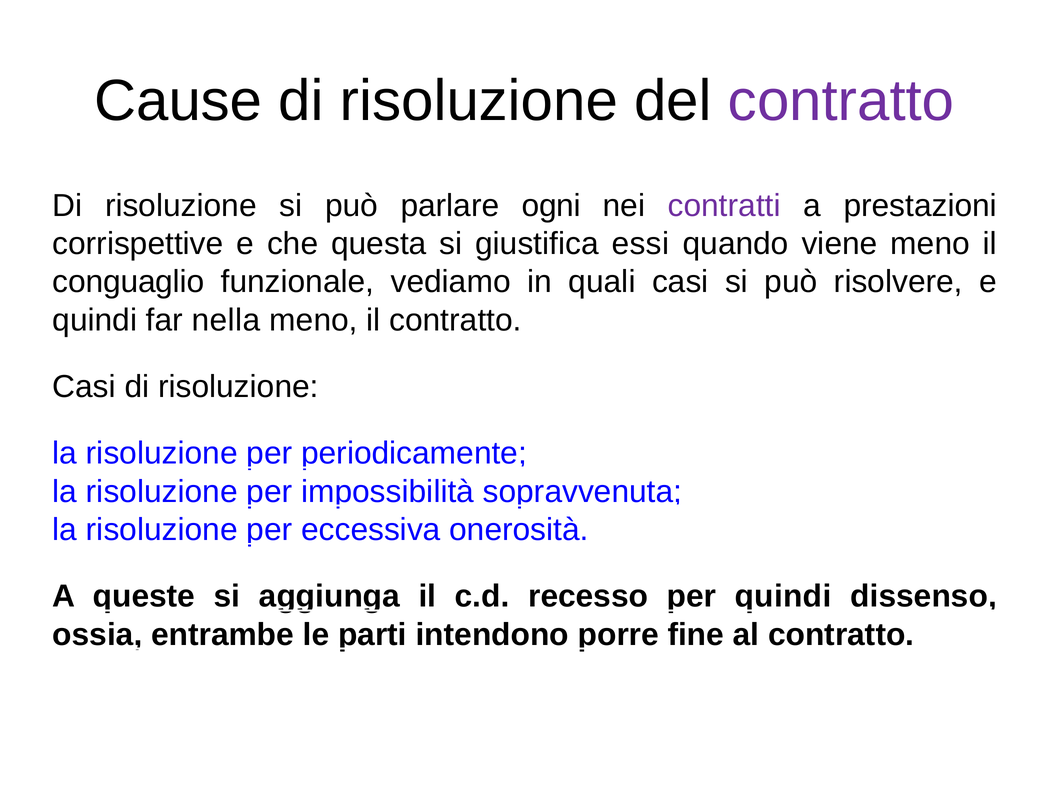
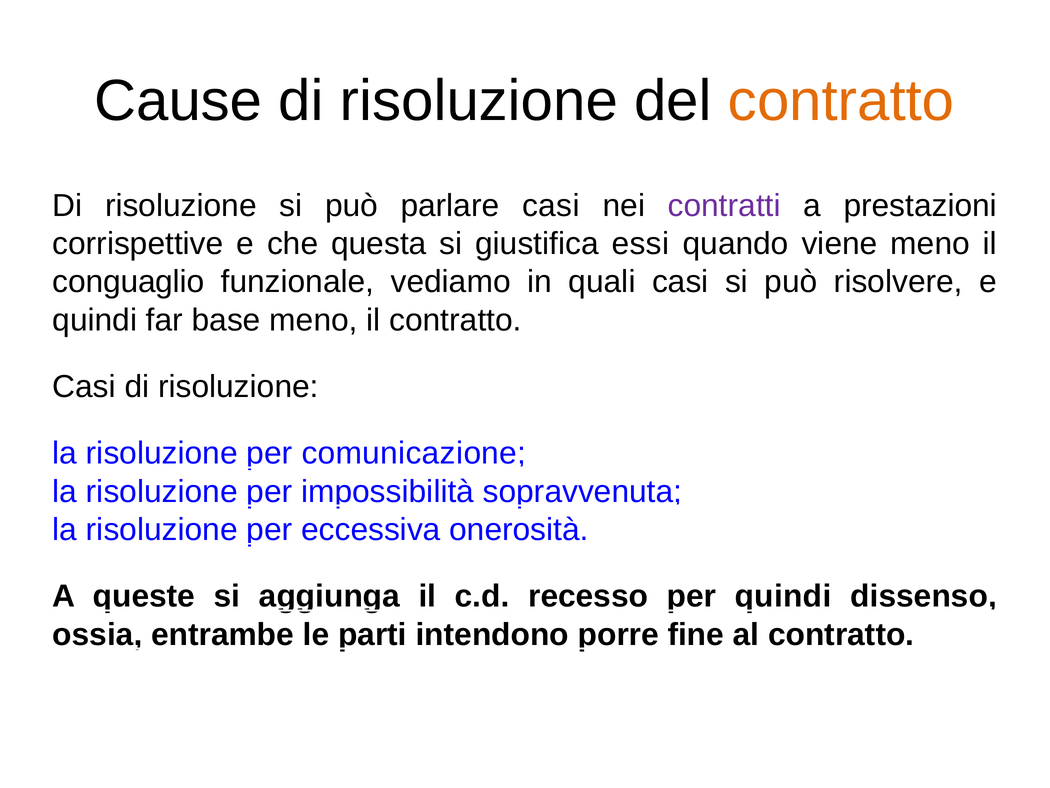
contratto at (841, 101) colour: purple -> orange
parlare ogni: ogni -> casi
nella: nella -> base
periodicamente: periodicamente -> comunicazione
